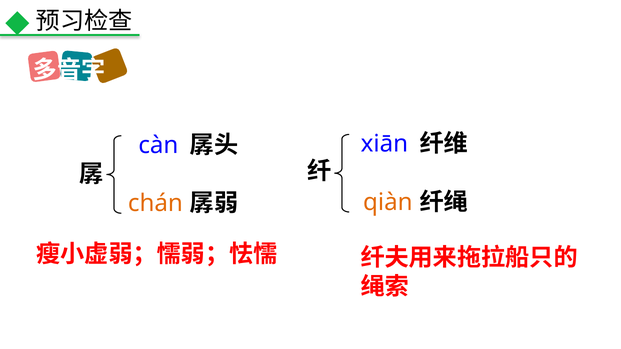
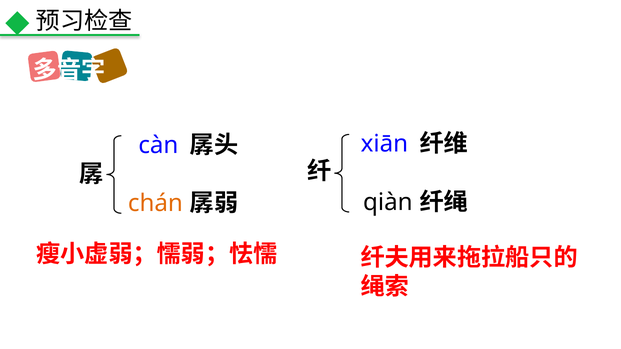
qiàn colour: orange -> black
